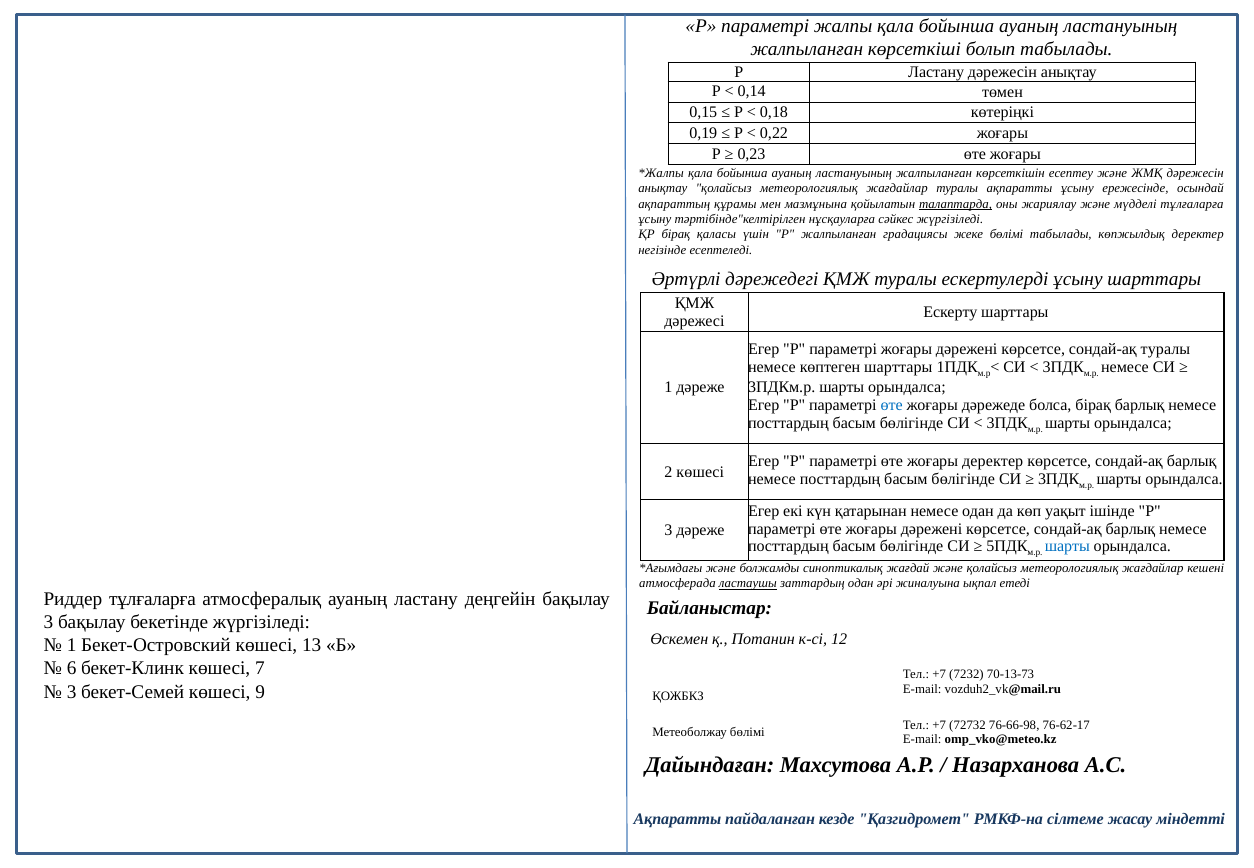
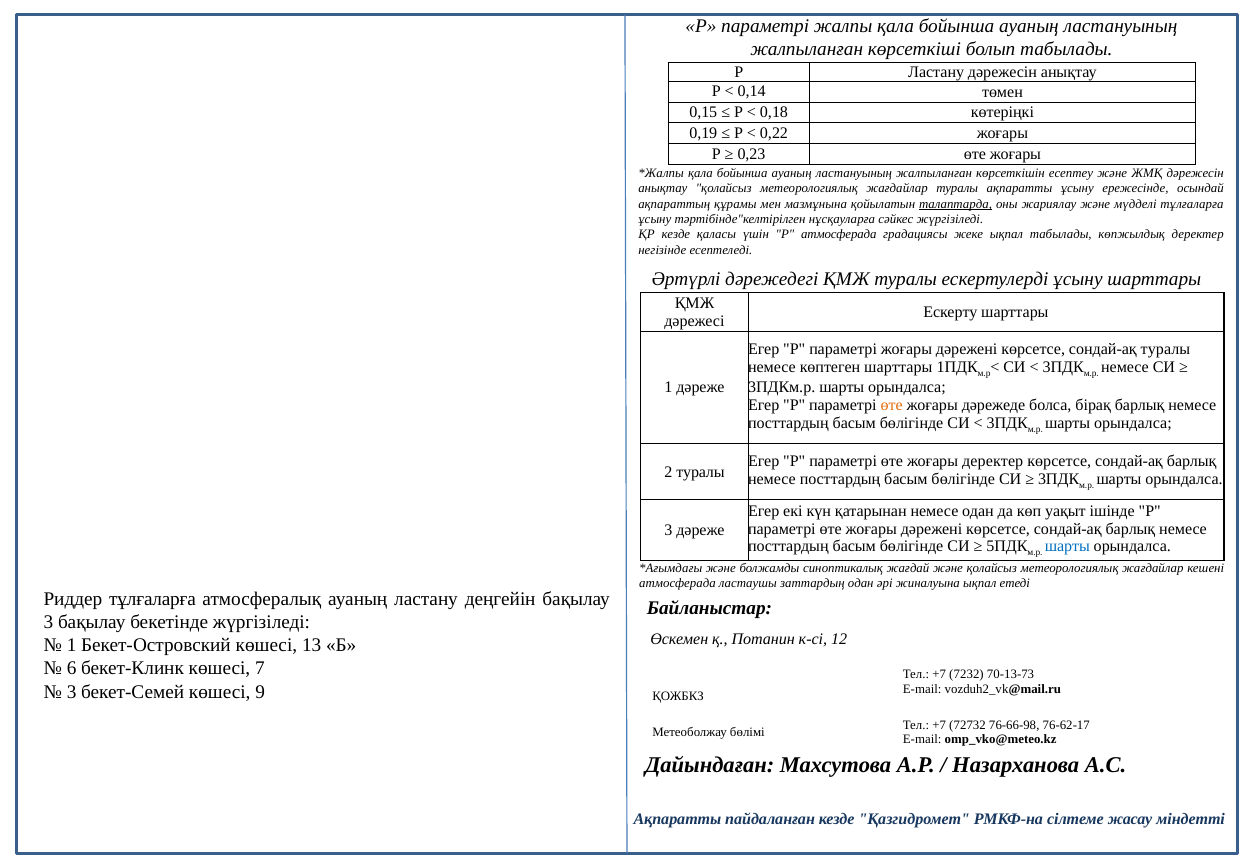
ҚР бірақ: бірақ -> кезде
Р жалпыланған: жалпыланған -> атмосферада
жеке бөлімі: бөлімі -> ықпал
өте at (892, 405) colour: blue -> orange
2 көшесі: көшесі -> туралы
ластаушы underline: present -> none
